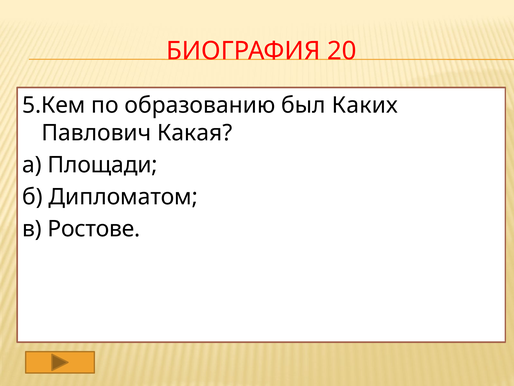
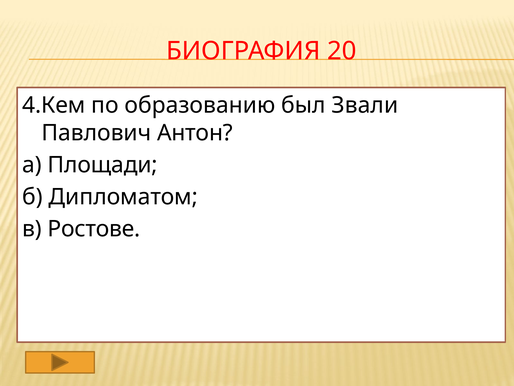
5.Кем: 5.Кем -> 4.Кем
Каких: Каких -> Звали
Какая: Какая -> Антон
